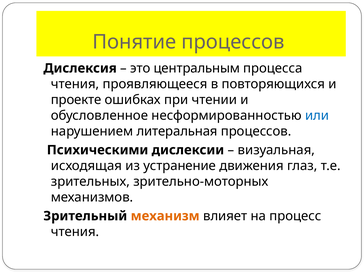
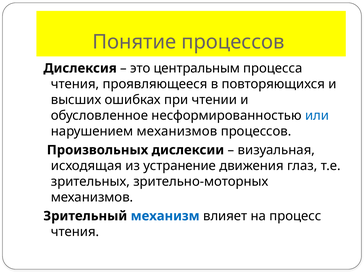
проекте: проекте -> высших
нарушением литеральная: литеральная -> механизмов
Психическими: Психическими -> Произвольных
механизм colour: orange -> blue
